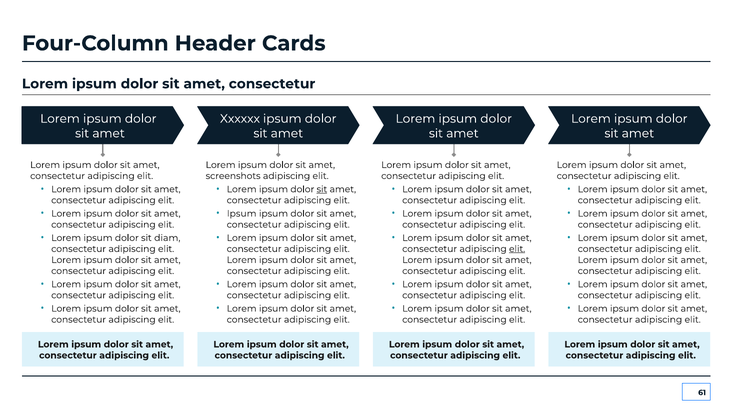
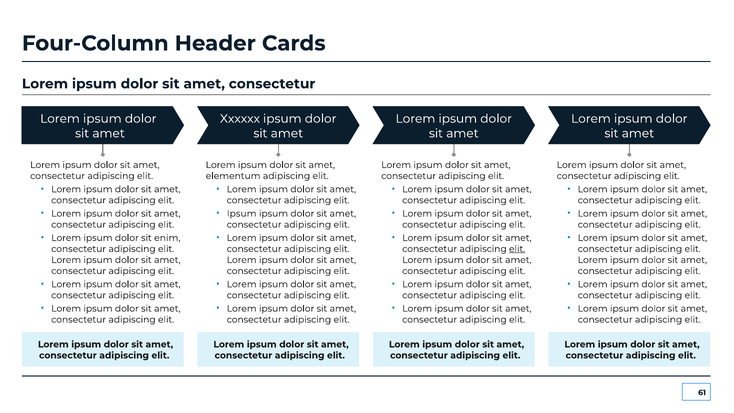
screenshots: screenshots -> elementum
sit at (322, 189) underline: present -> none
diam: diam -> enim
